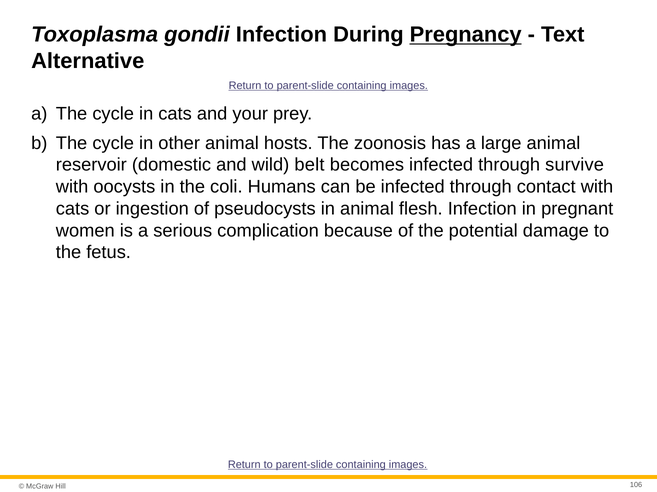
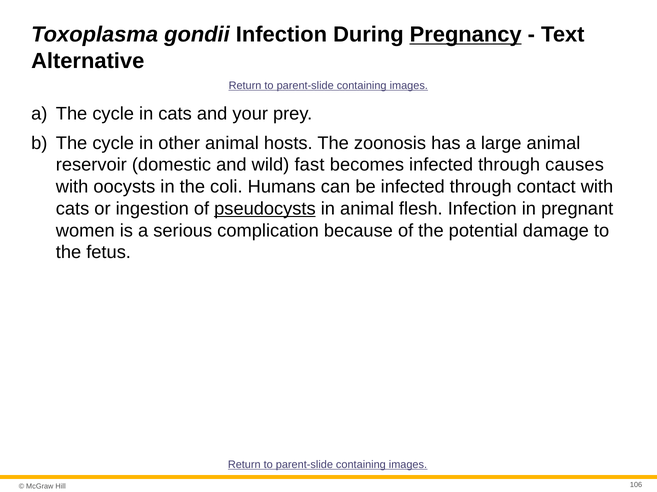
belt: belt -> fast
survive: survive -> causes
pseudocysts underline: none -> present
